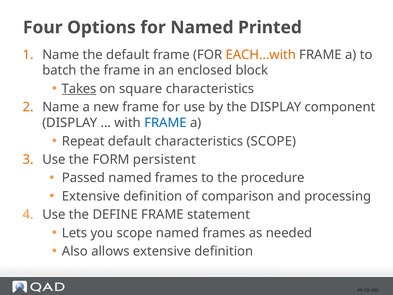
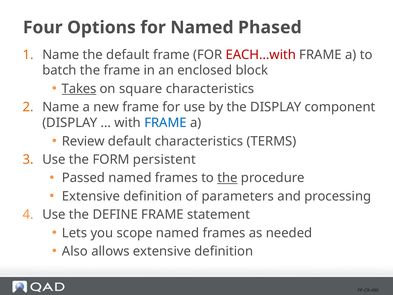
Printed: Printed -> Phased
EACH…with colour: orange -> red
Repeat: Repeat -> Review
characteristics SCOPE: SCOPE -> TERMS
the at (227, 178) underline: none -> present
comparison: comparison -> parameters
